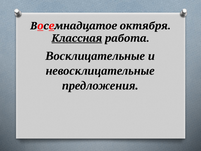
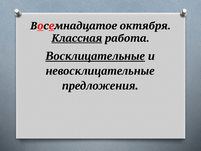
Восклицательные underline: none -> present
